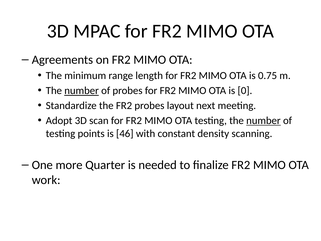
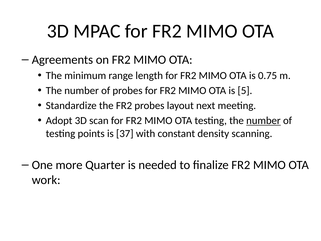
number at (82, 91) underline: present -> none
0: 0 -> 5
46: 46 -> 37
